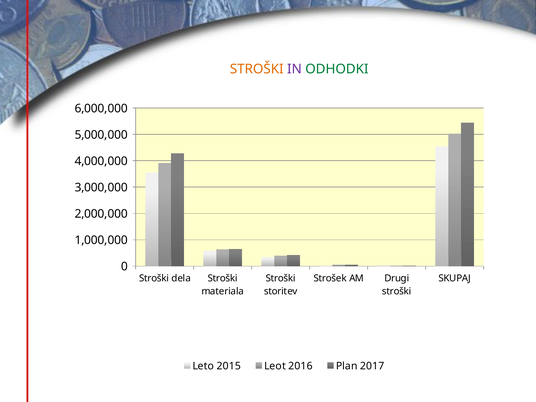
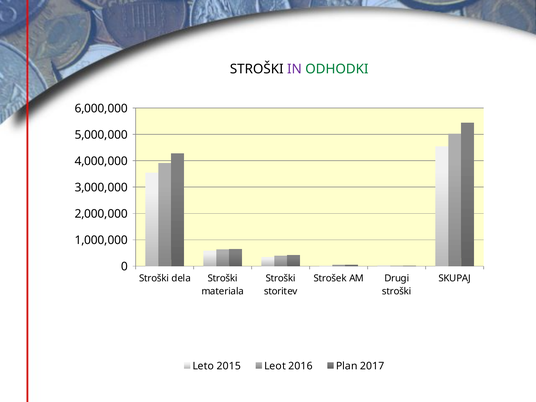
STROŠKI at (257, 69) colour: orange -> black
